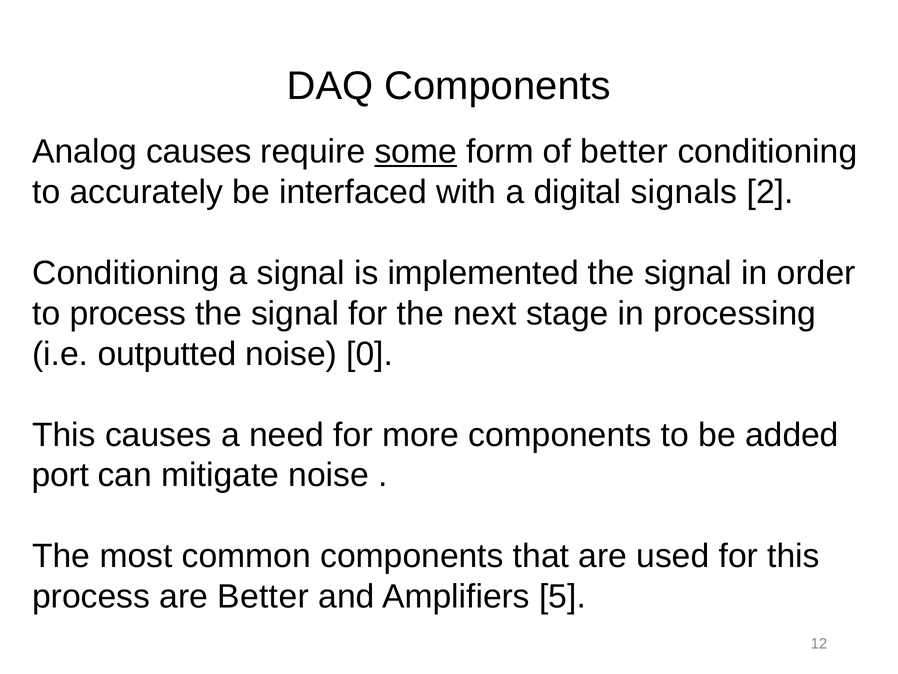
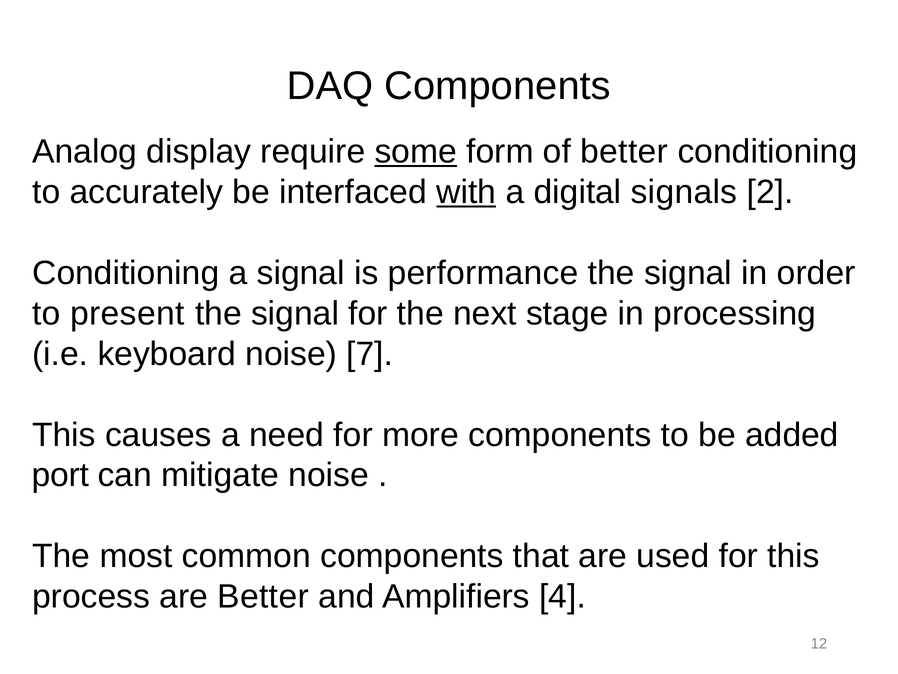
Analog causes: causes -> display
with underline: none -> present
implemented: implemented -> performance
to process: process -> present
outputted: outputted -> keyboard
0: 0 -> 7
5: 5 -> 4
